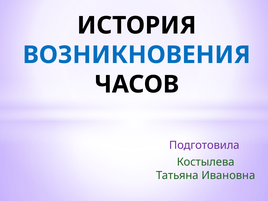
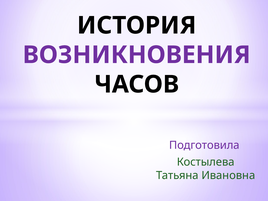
ВОЗНИКНОВЕНИЯ colour: blue -> purple
